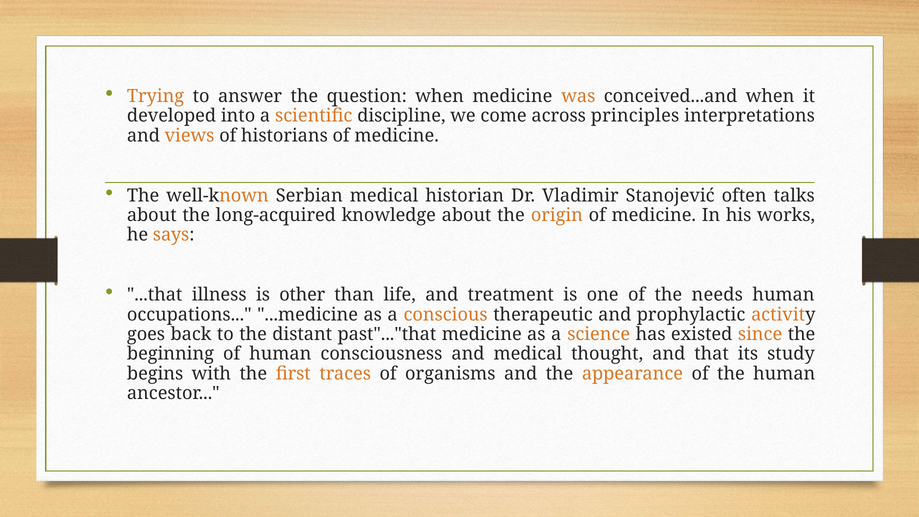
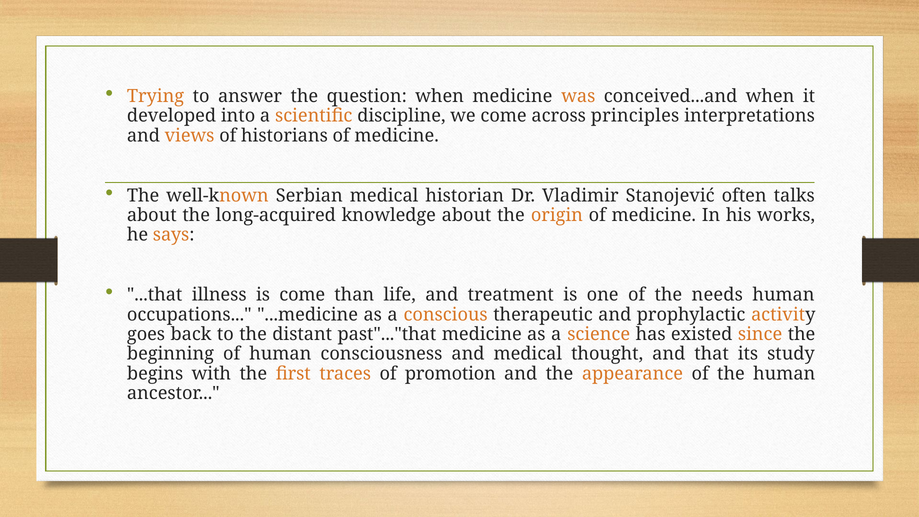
is other: other -> come
organisms: organisms -> promotion
